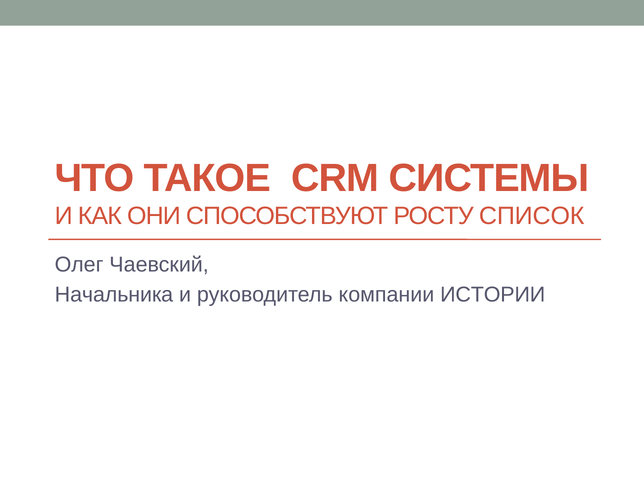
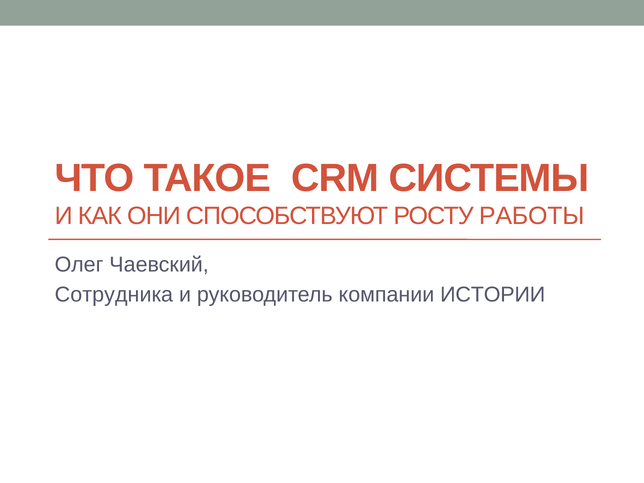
СПИСОК: СПИСОК -> РАБОТЫ
Начальника: Начальника -> Сотрудника
